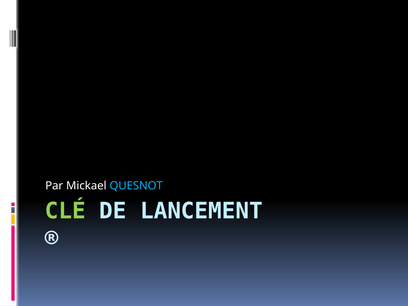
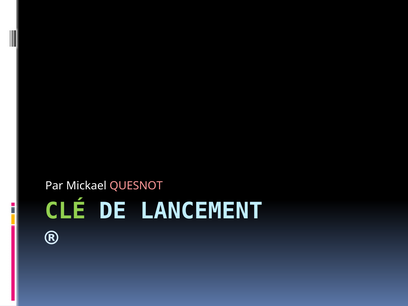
QUESNOT colour: light blue -> pink
